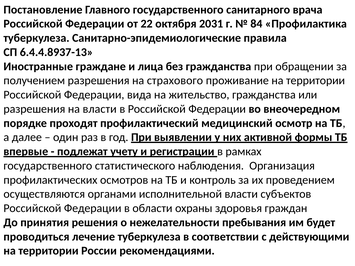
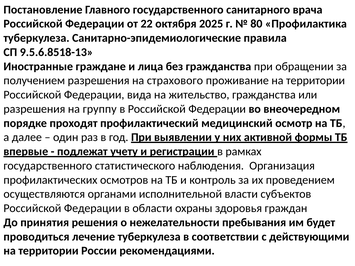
2031: 2031 -> 2025
84: 84 -> 80
6.4.4.8937-13: 6.4.4.8937-13 -> 9.5.6.8518-13
на власти: власти -> группу
